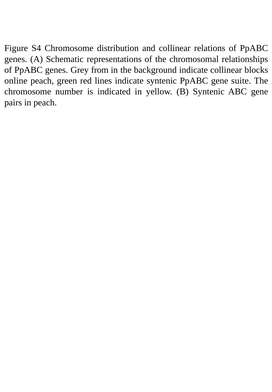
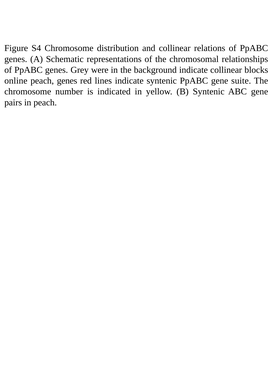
from: from -> were
peach green: green -> genes
